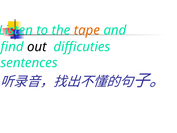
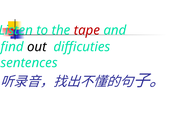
tape colour: orange -> red
